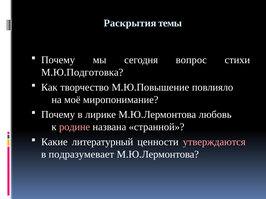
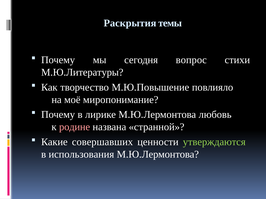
М.Ю.Подготовка: М.Ю.Подготовка -> М.Ю.Литературы
литературный: литературный -> совершавших
утверждаются colour: pink -> light green
подразумевает: подразумевает -> использования
